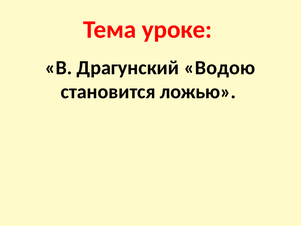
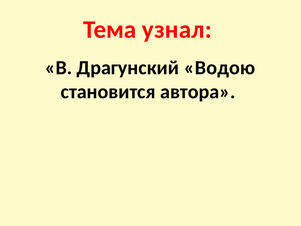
уроке: уроке -> узнал
ложью: ложью -> автора
